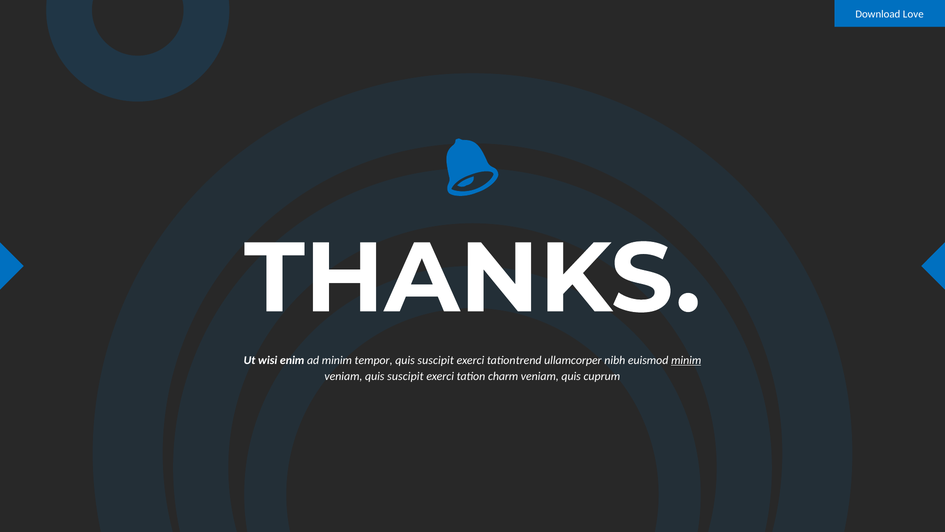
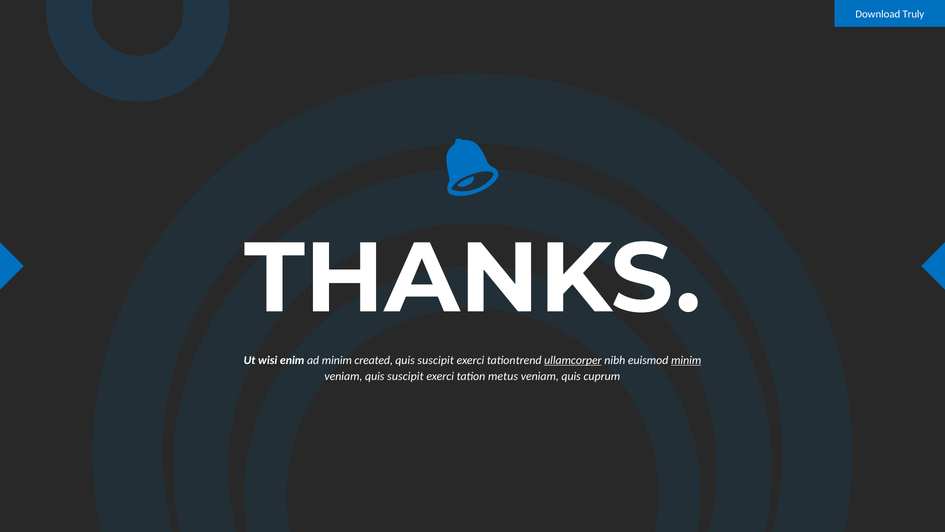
Love: Love -> Truly
tempor: tempor -> created
ullamcorper underline: none -> present
charm: charm -> metus
